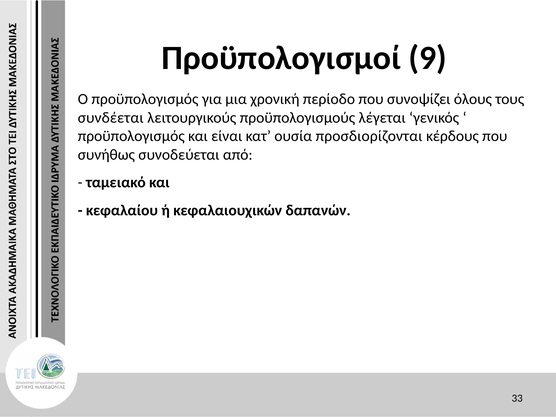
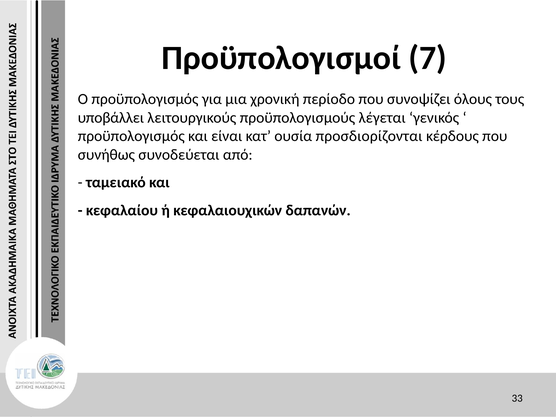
9: 9 -> 7
συνδέεται: συνδέεται -> υποβάλλει
